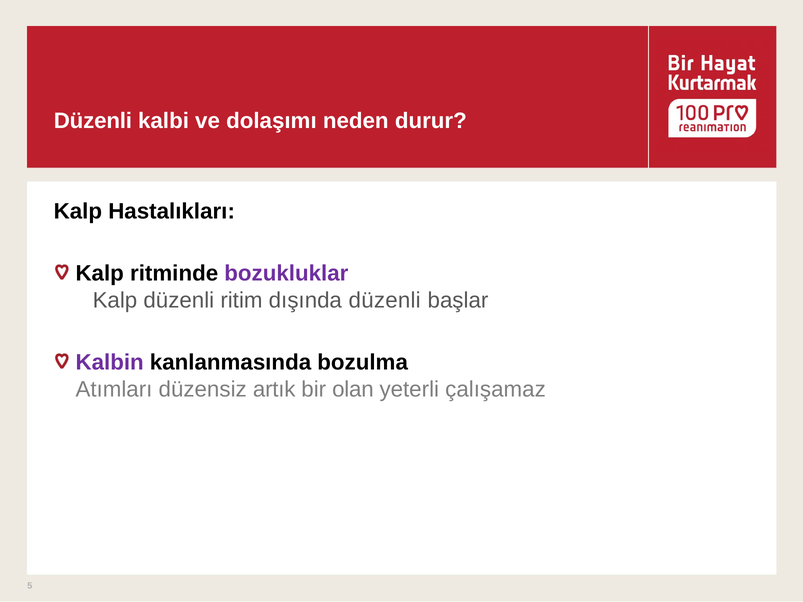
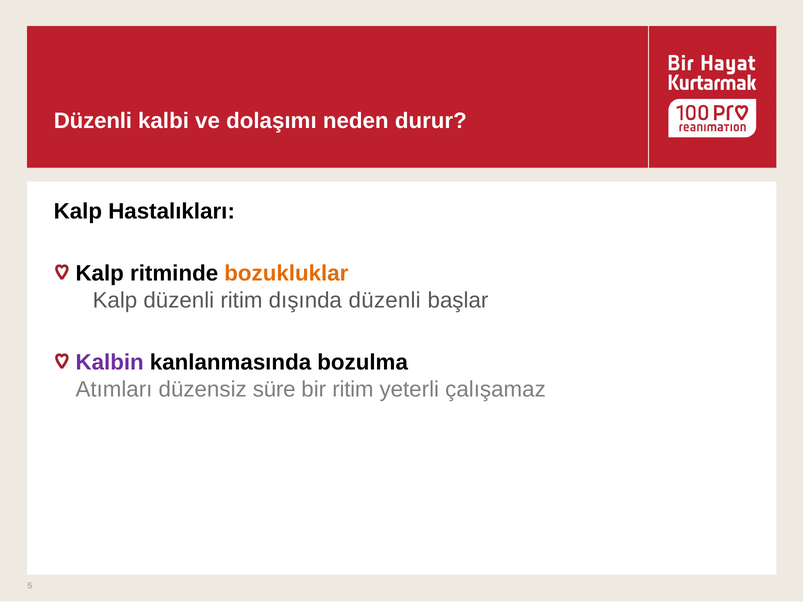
bozukluklar colour: purple -> orange
artık: artık -> süre
bir olan: olan -> ritim
